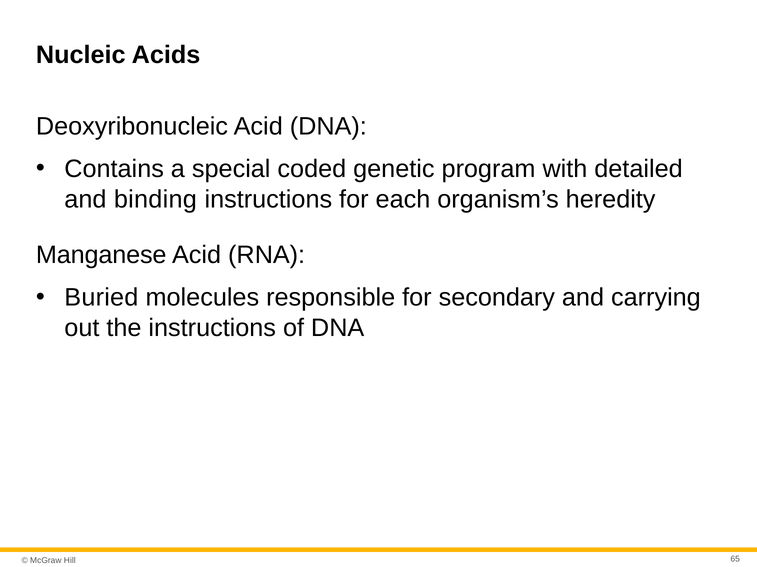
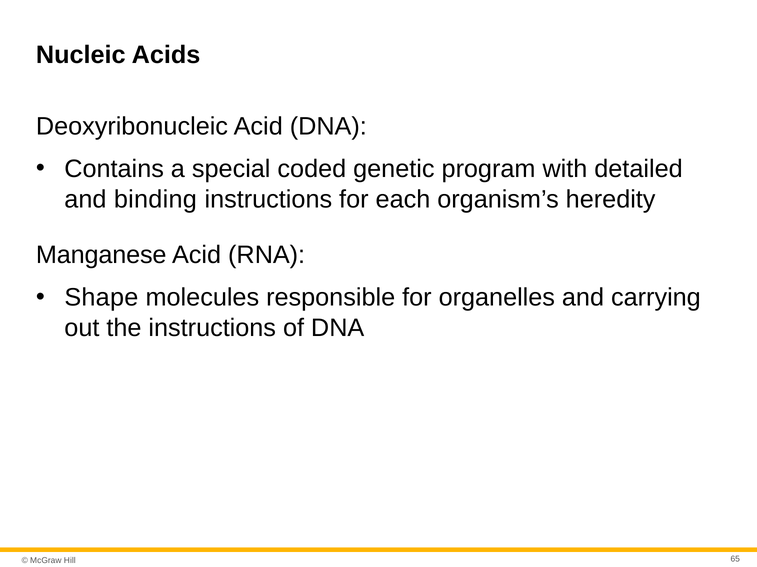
Buried: Buried -> Shape
secondary: secondary -> organelles
